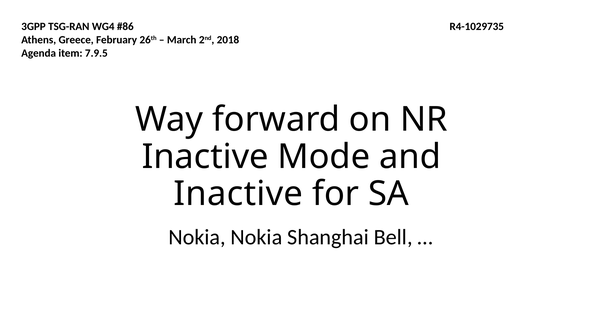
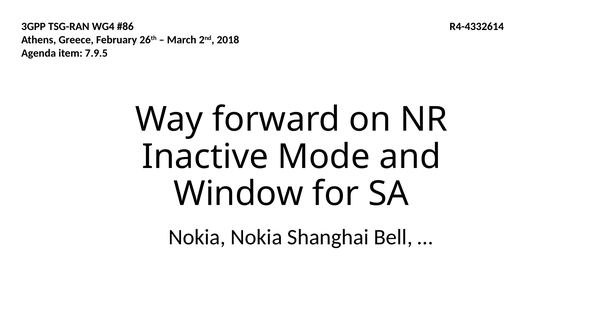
R4-1029735: R4-1029735 -> R4-4332614
Inactive at (238, 194): Inactive -> Window
